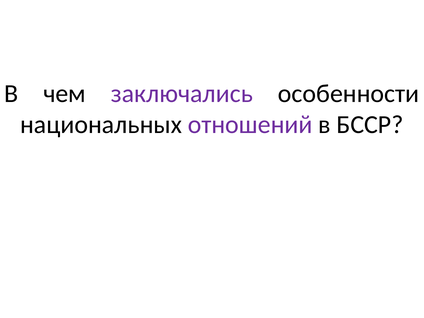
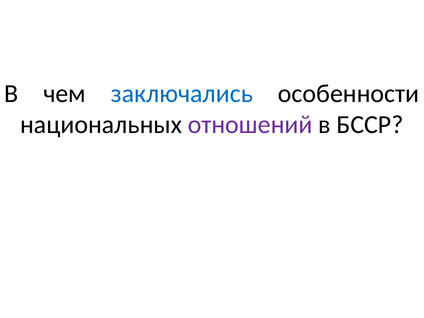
заключались colour: purple -> blue
